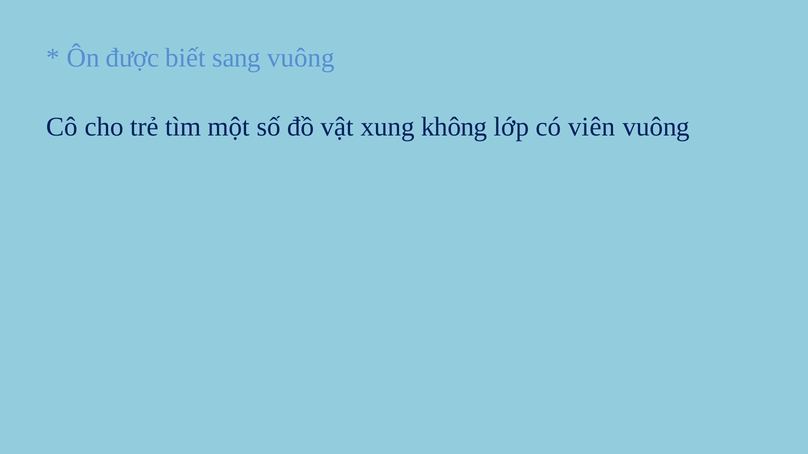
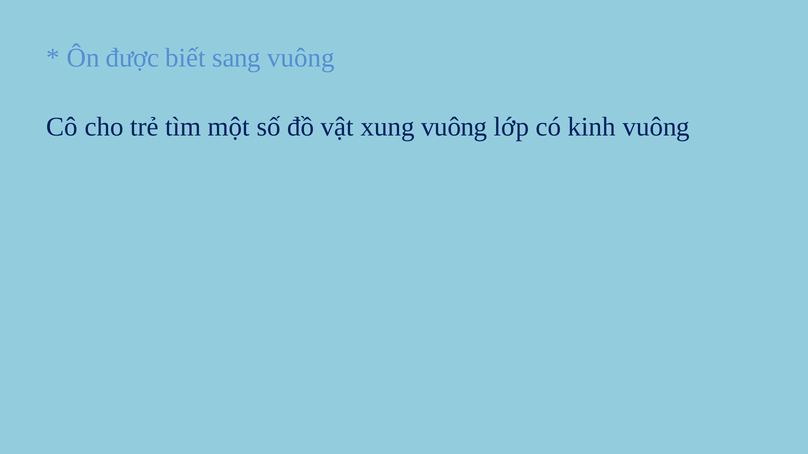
xung không: không -> vuông
viên: viên -> kinh
